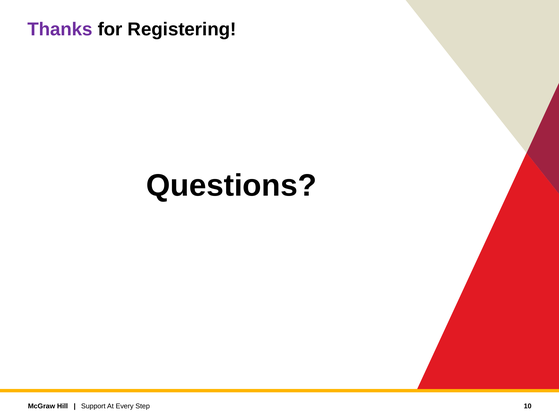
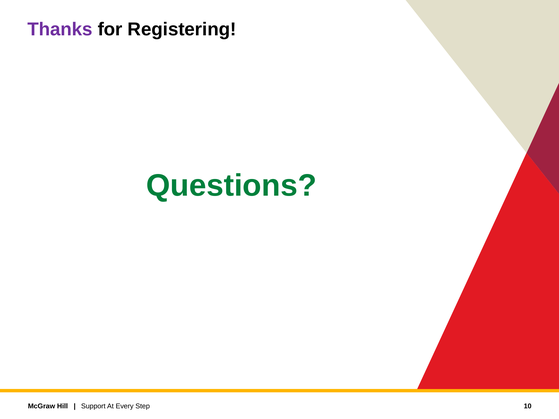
Questions colour: black -> green
